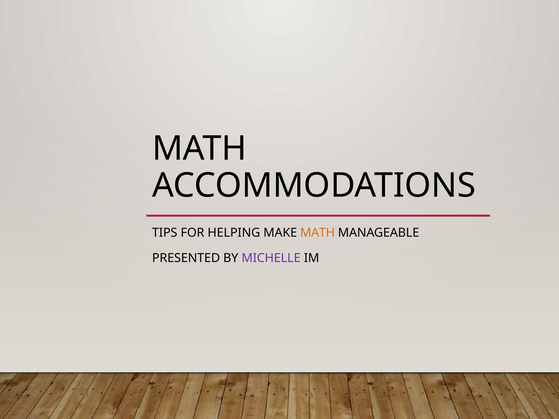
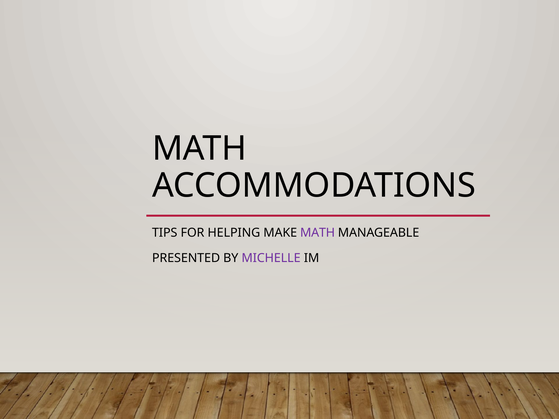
MATH at (318, 233) colour: orange -> purple
